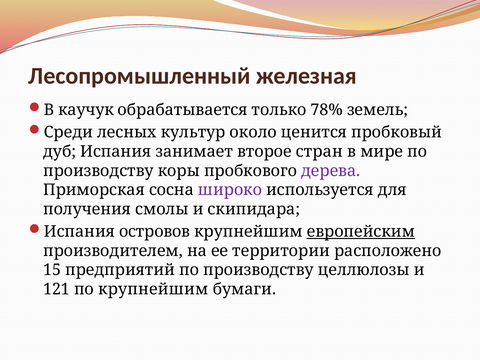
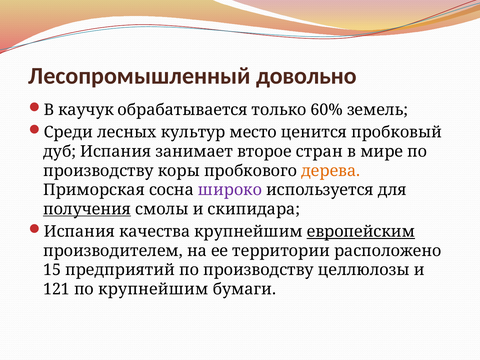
железная: железная -> довольно
78%: 78% -> 60%
около: около -> место
дерева colour: purple -> orange
получения underline: none -> present
островов: островов -> качества
